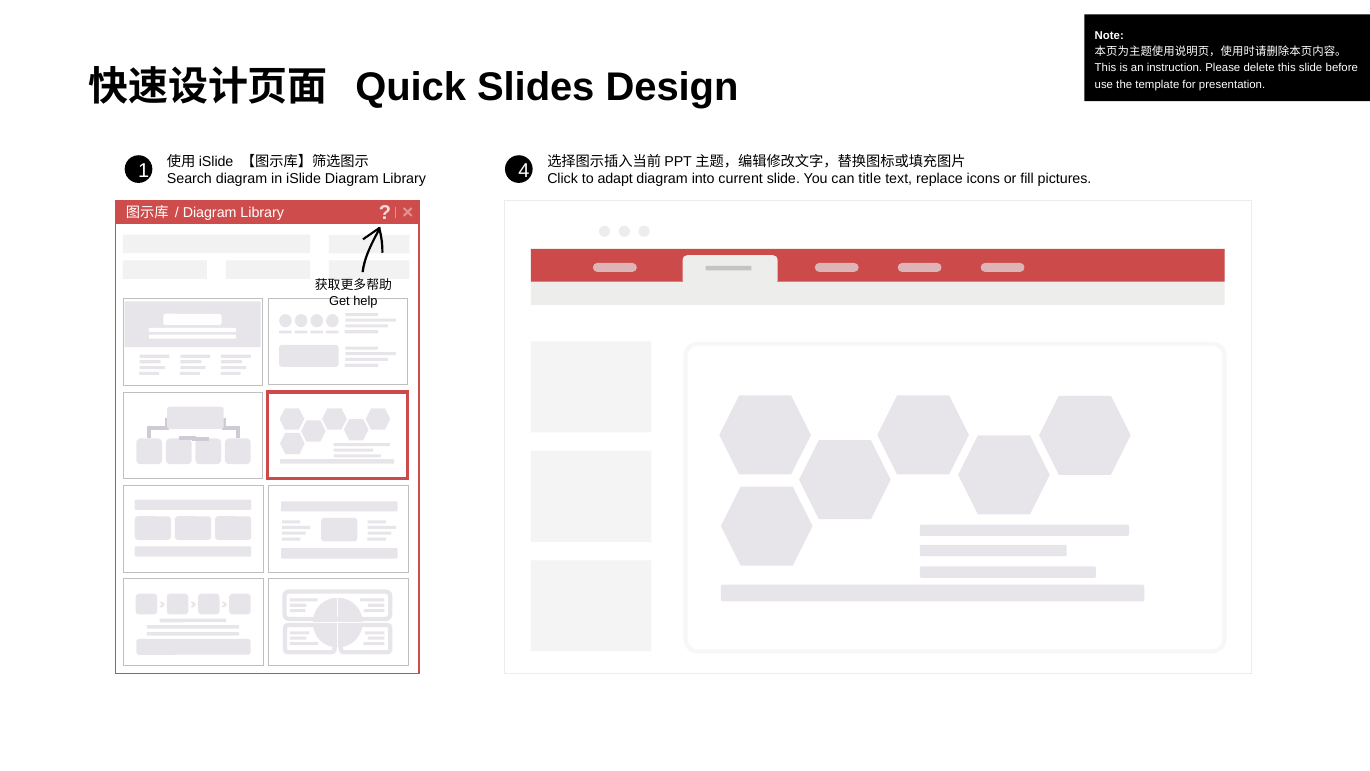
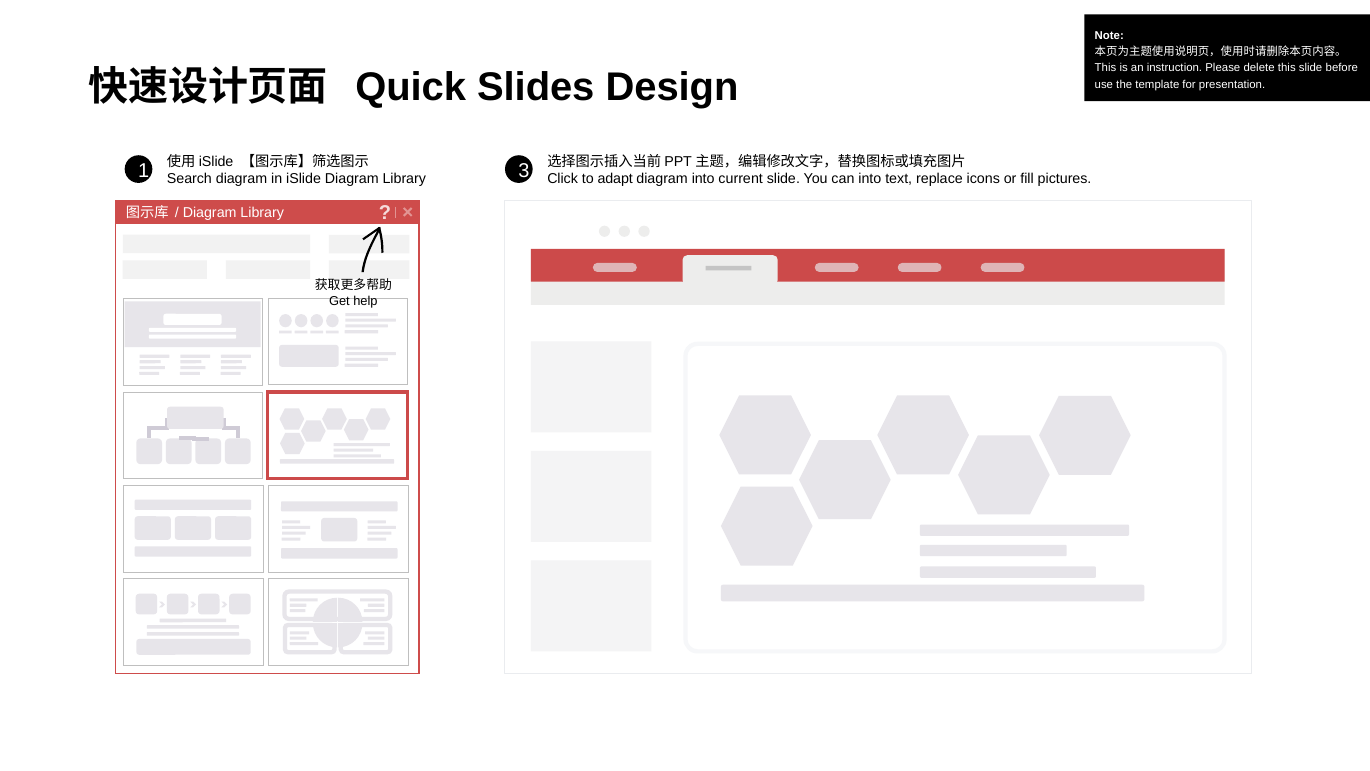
4: 4 -> 3
can title: title -> into
